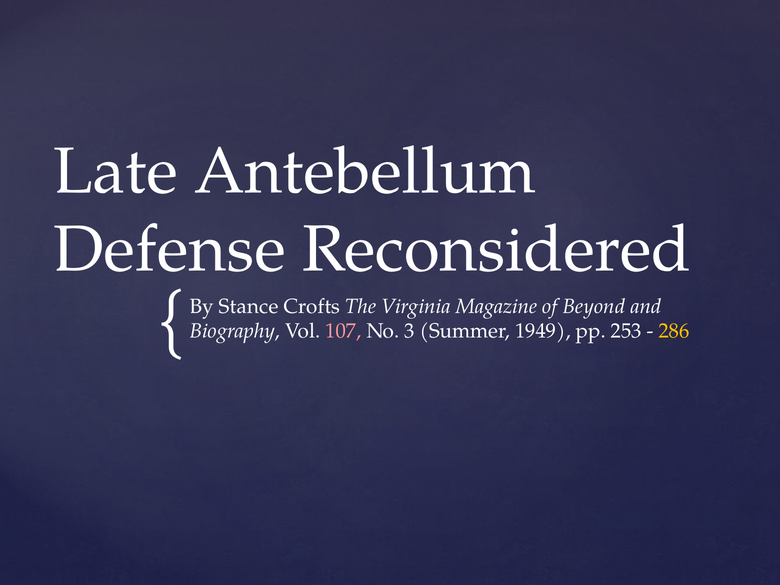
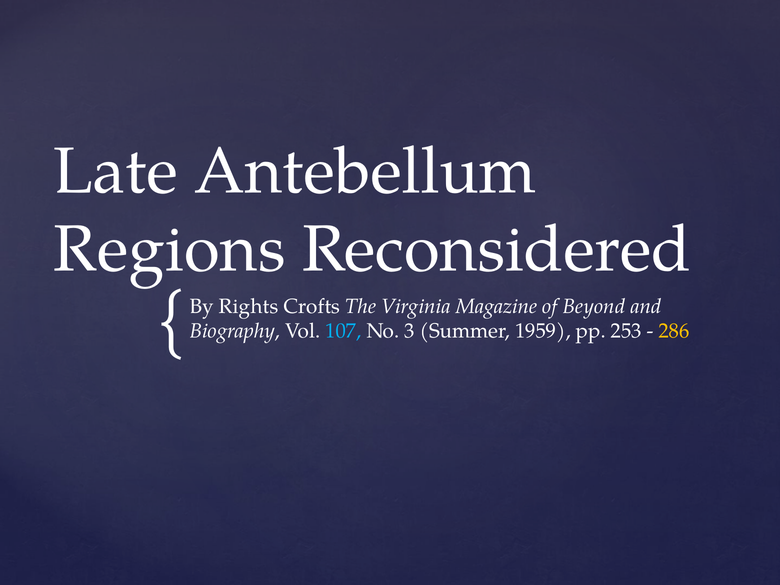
Defense: Defense -> Regions
Stance: Stance -> Rights
107 colour: pink -> light blue
1949: 1949 -> 1959
